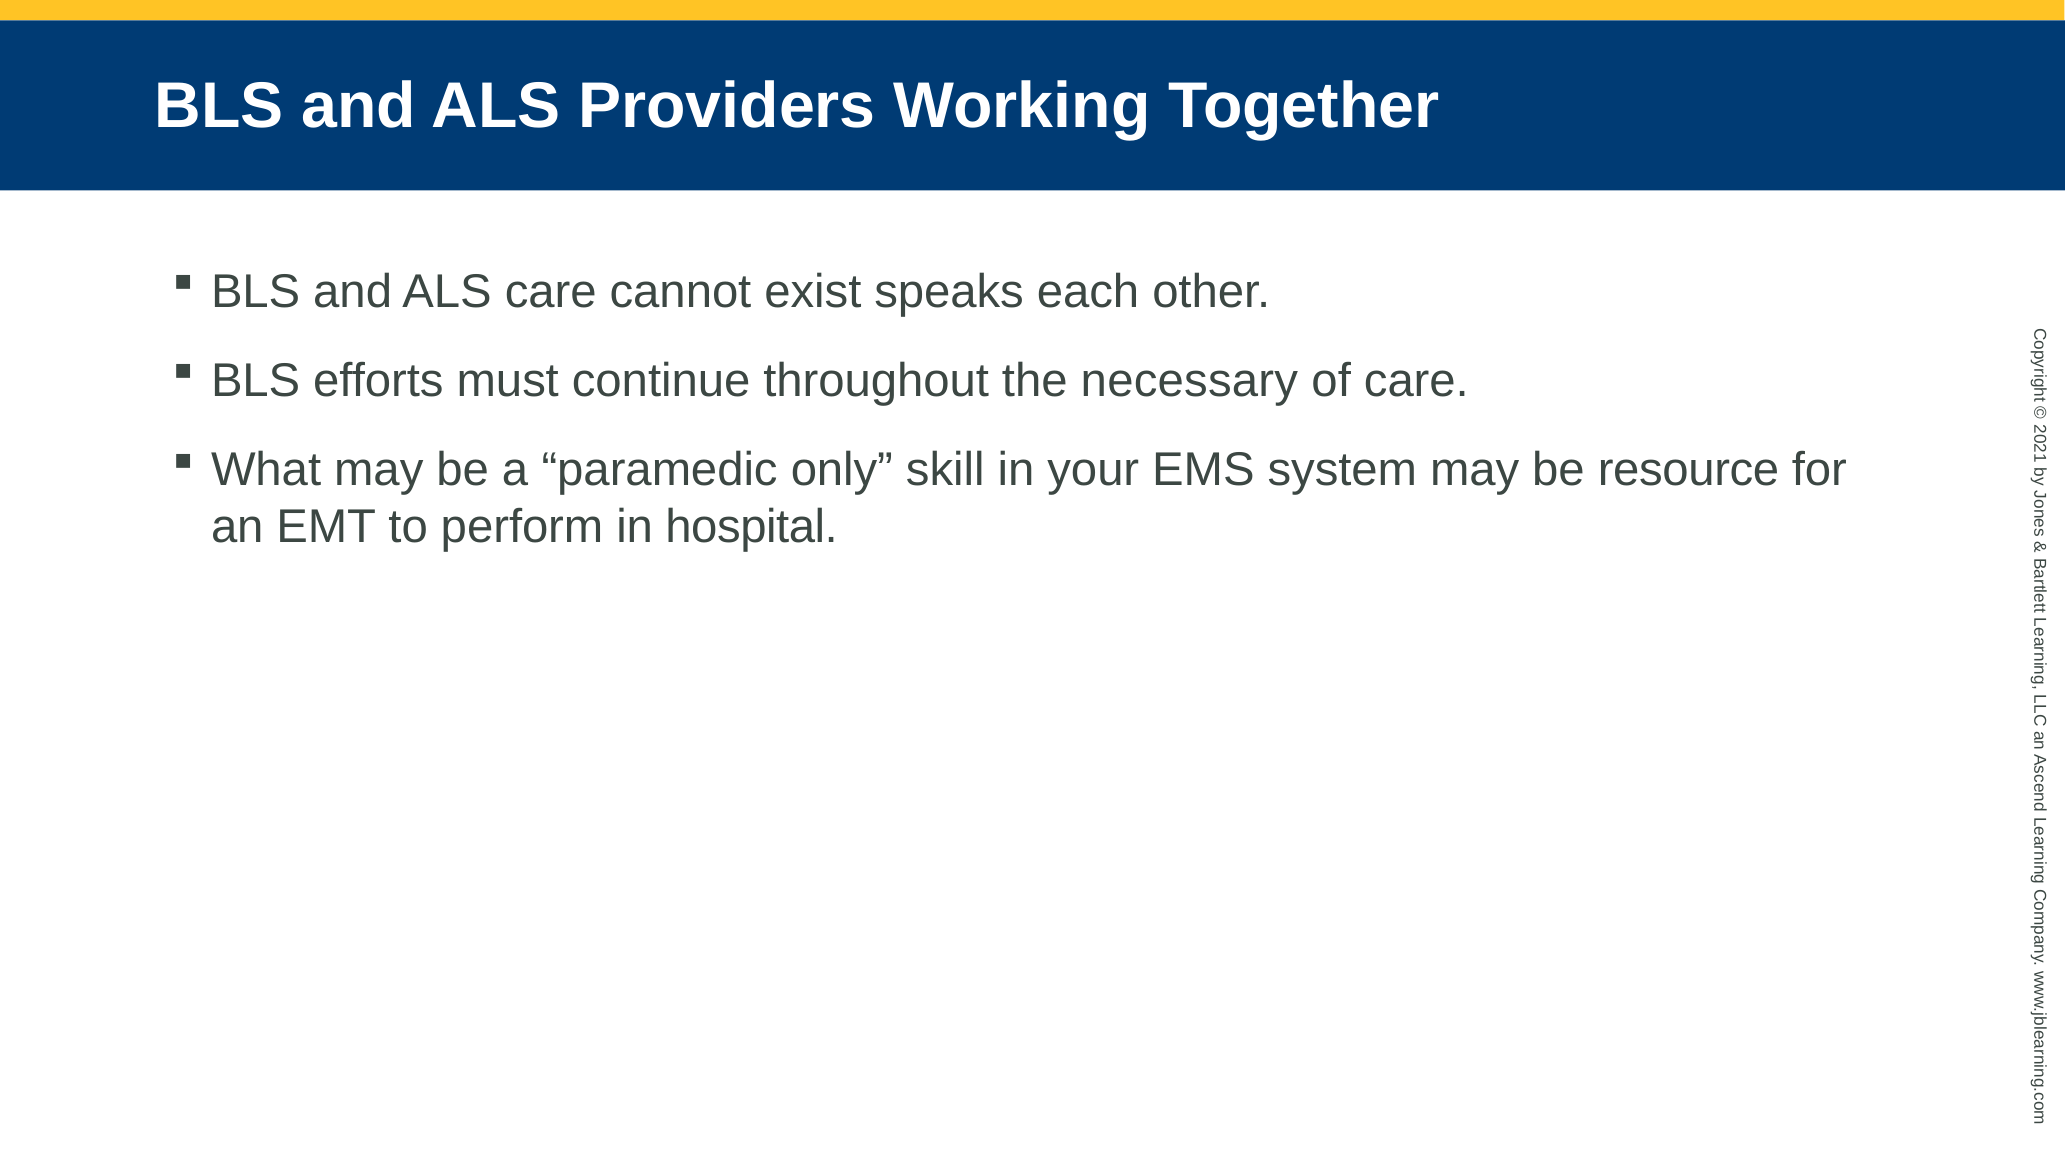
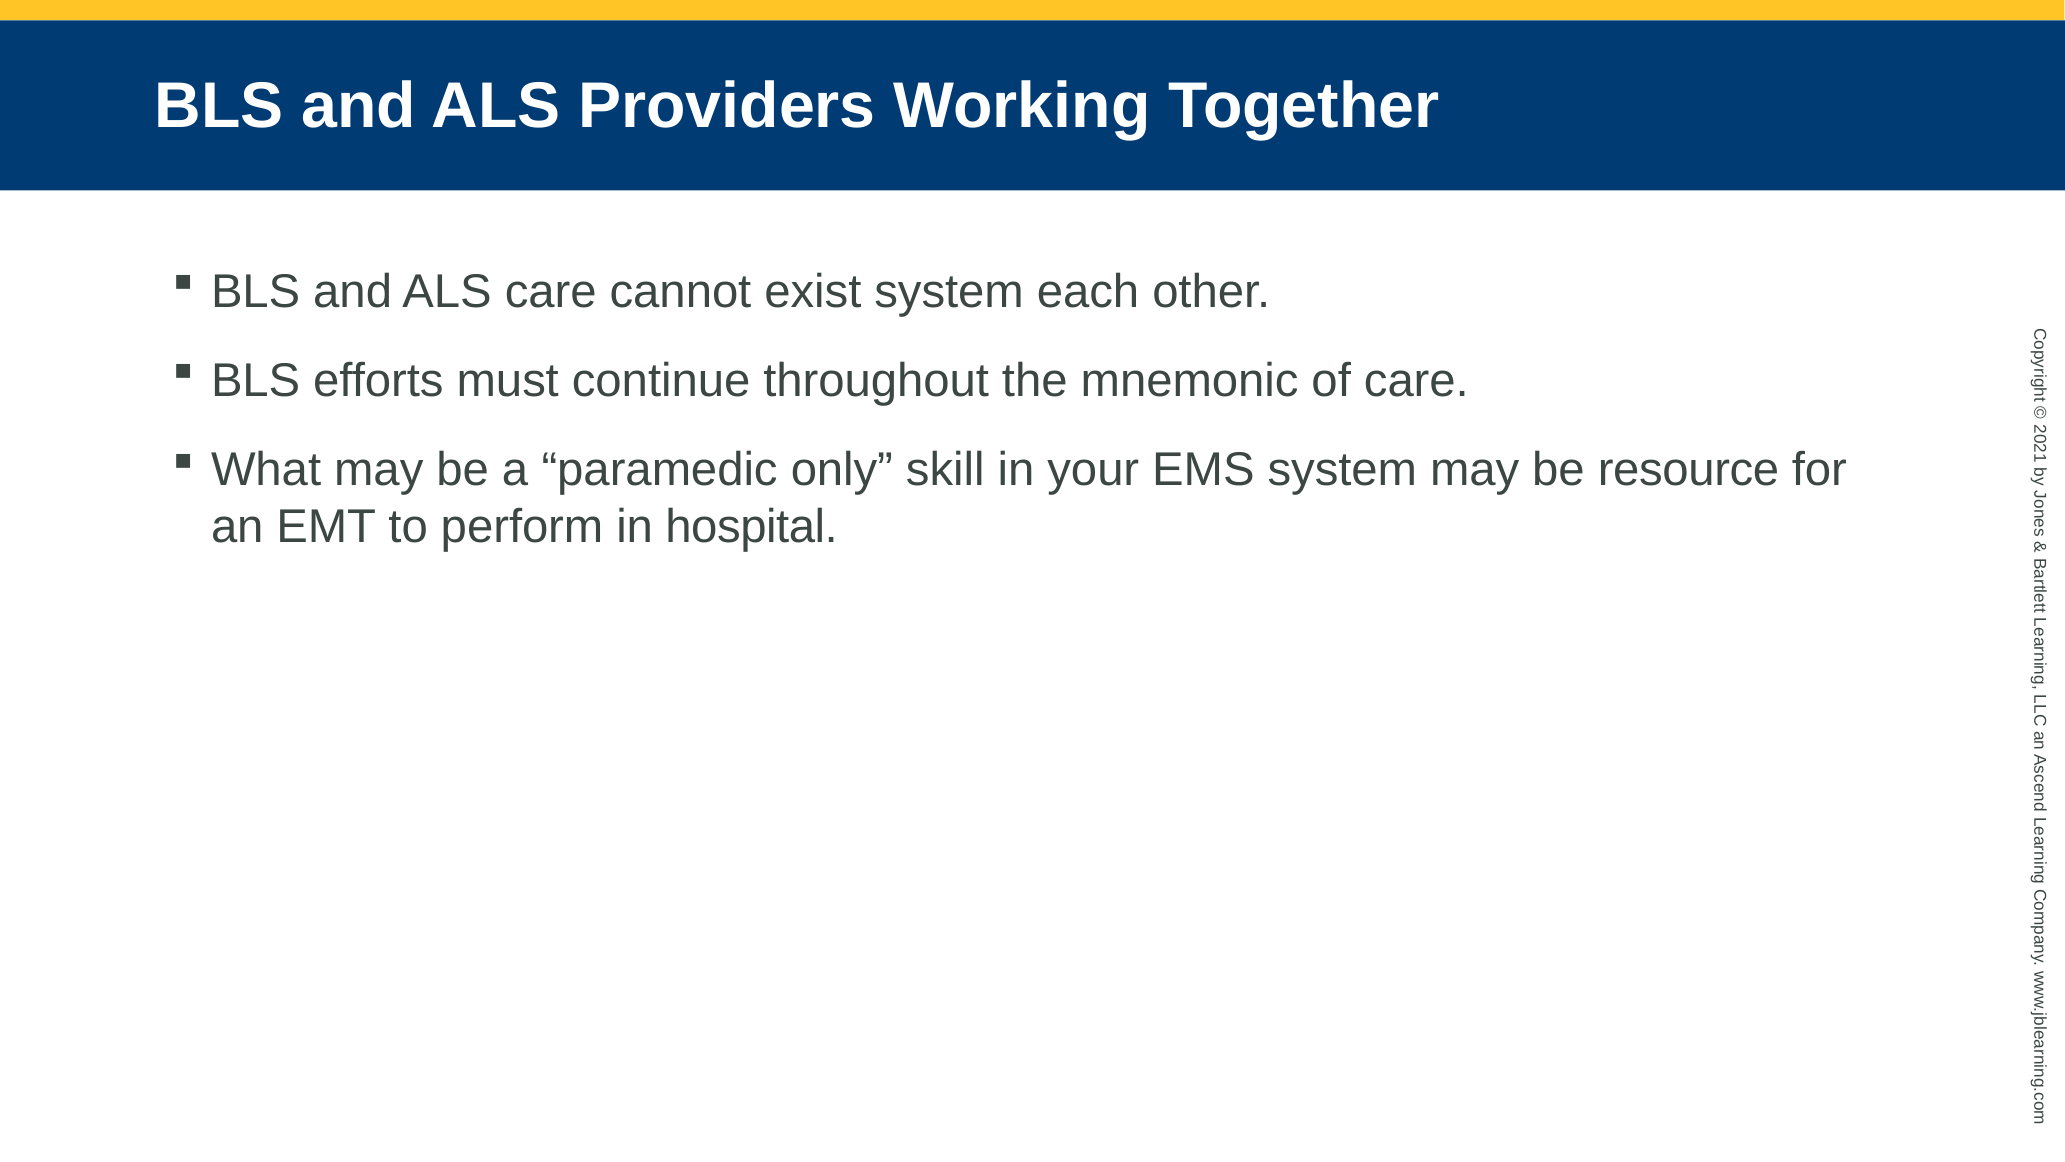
exist speaks: speaks -> system
necessary: necessary -> mnemonic
